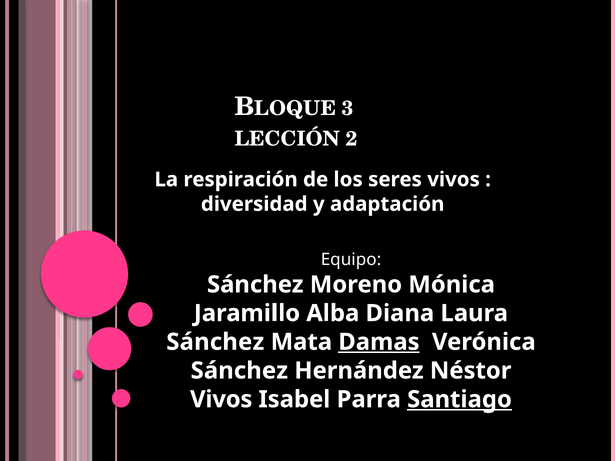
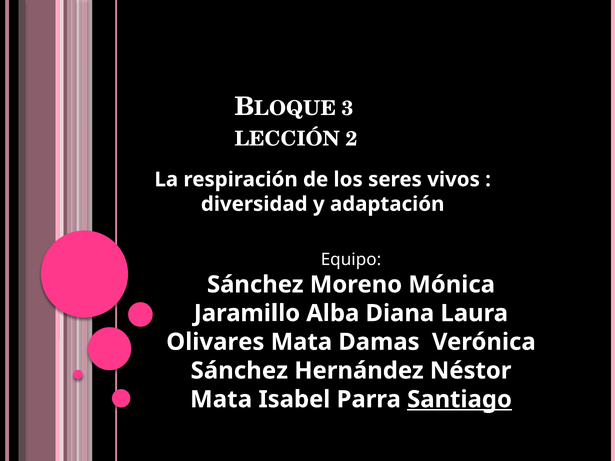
Sánchez at (215, 342): Sánchez -> Olivares
Damas underline: present -> none
Vivos at (221, 400): Vivos -> Mata
